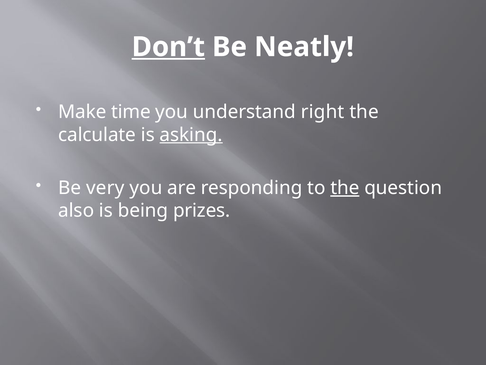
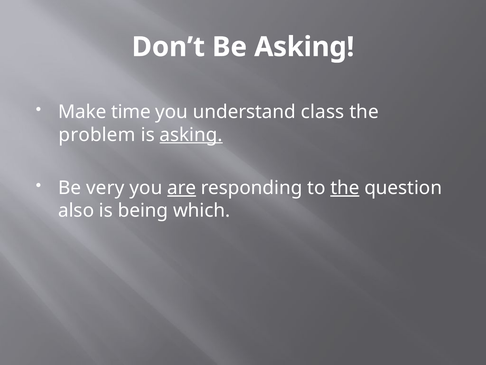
Don’t underline: present -> none
Be Neatly: Neatly -> Asking
right: right -> class
calculate: calculate -> problem
are underline: none -> present
prizes: prizes -> which
